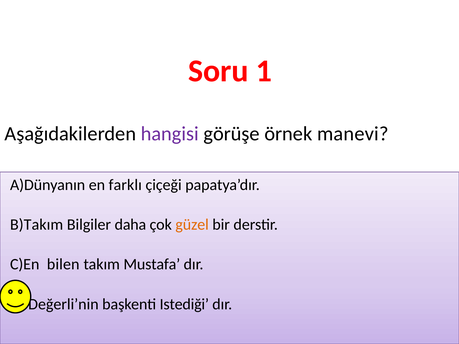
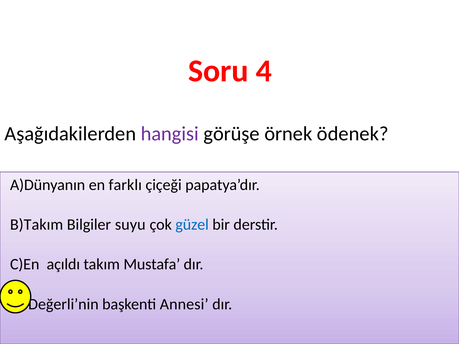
1: 1 -> 4
manevi: manevi -> ödenek
daha: daha -> suyu
güzel colour: orange -> blue
bilen: bilen -> açıldı
Istediği: Istediği -> Annesi
